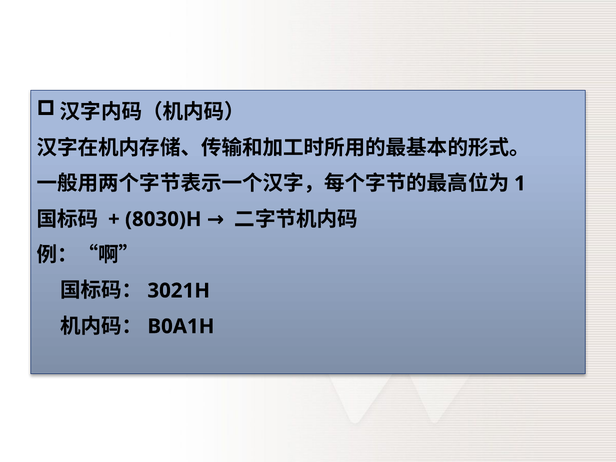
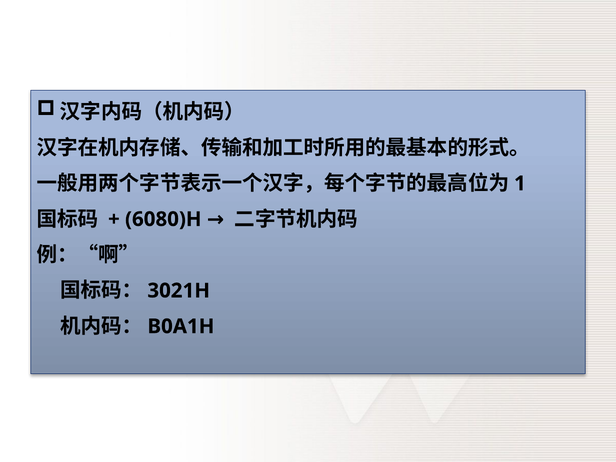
8030)H: 8030)H -> 6080)H
